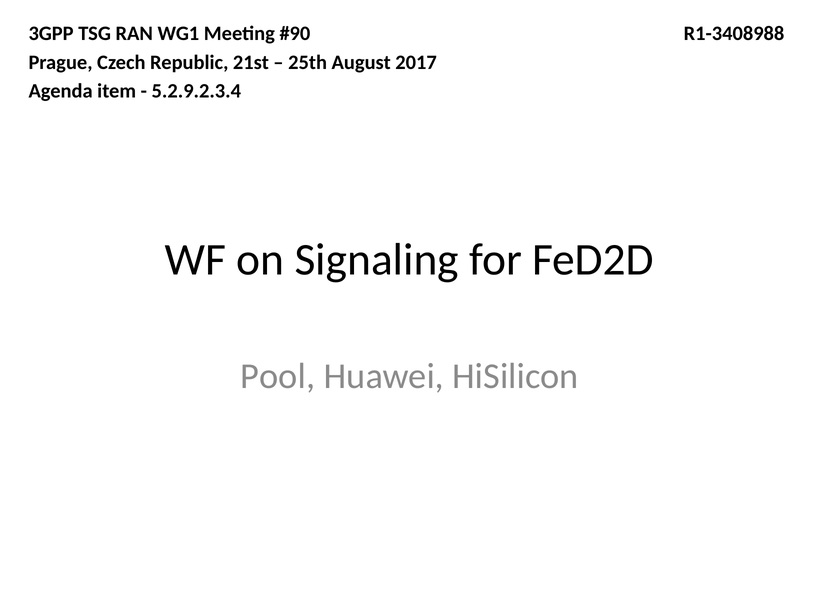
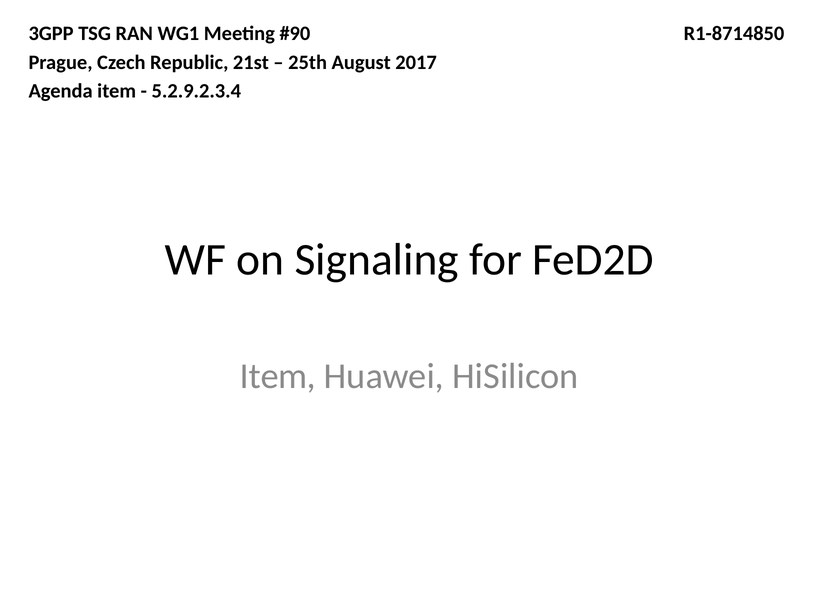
R1-3408988: R1-3408988 -> R1-8714850
Pool at (278, 377): Pool -> Item
